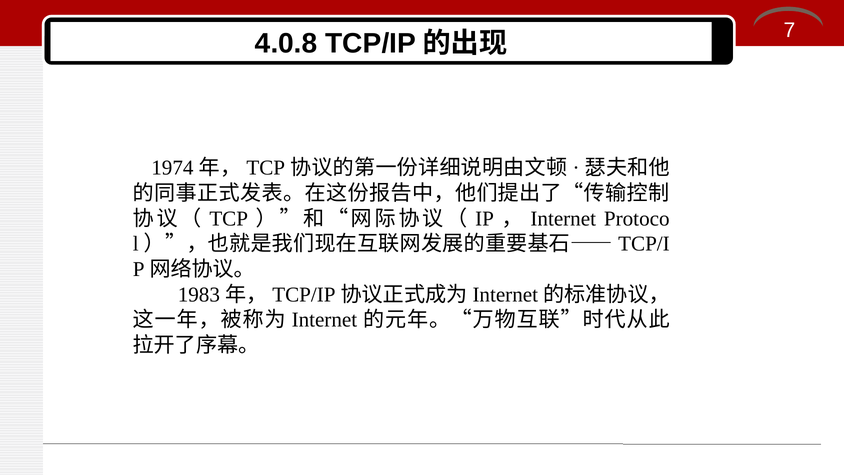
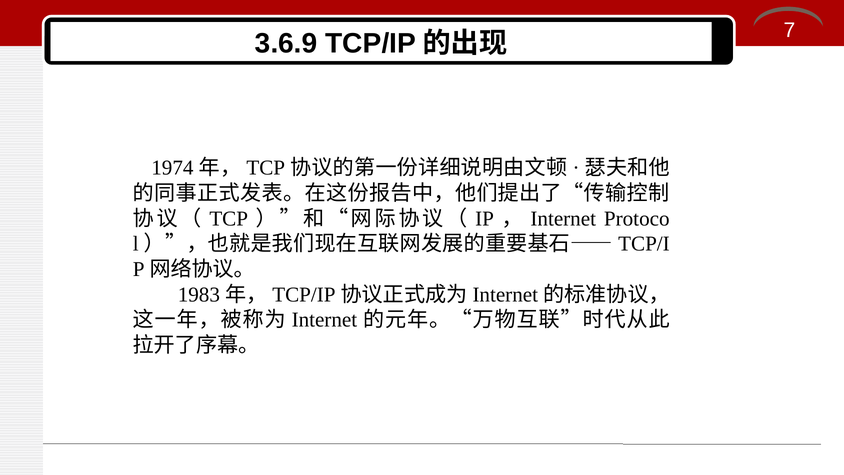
4.0.8: 4.0.8 -> 3.6.9
